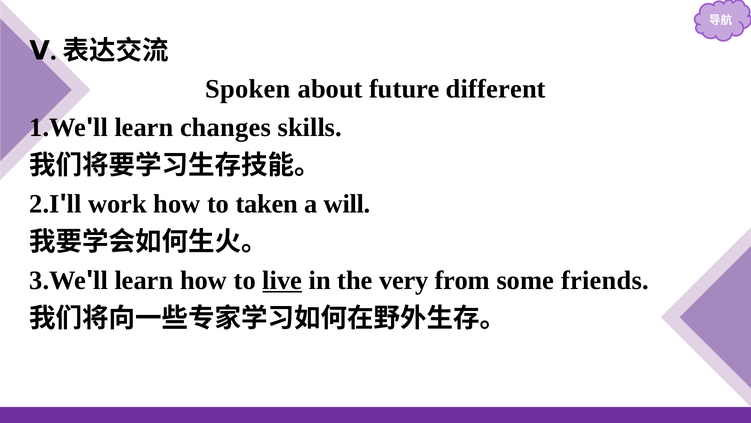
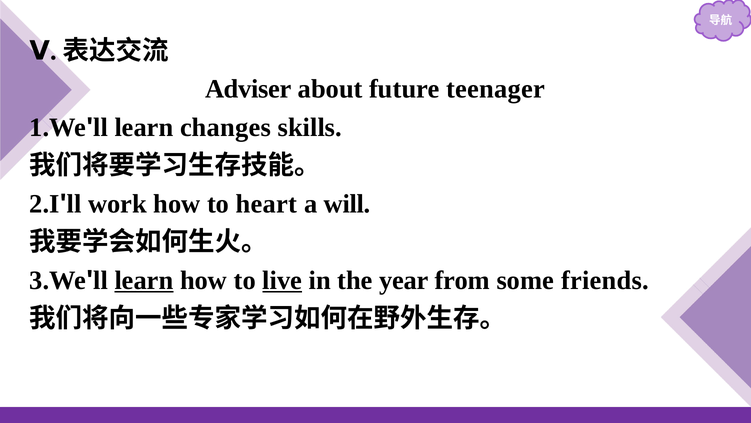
Spoken: Spoken -> Adviser
different: different -> teenager
taken: taken -> heart
learn at (144, 280) underline: none -> present
very: very -> year
